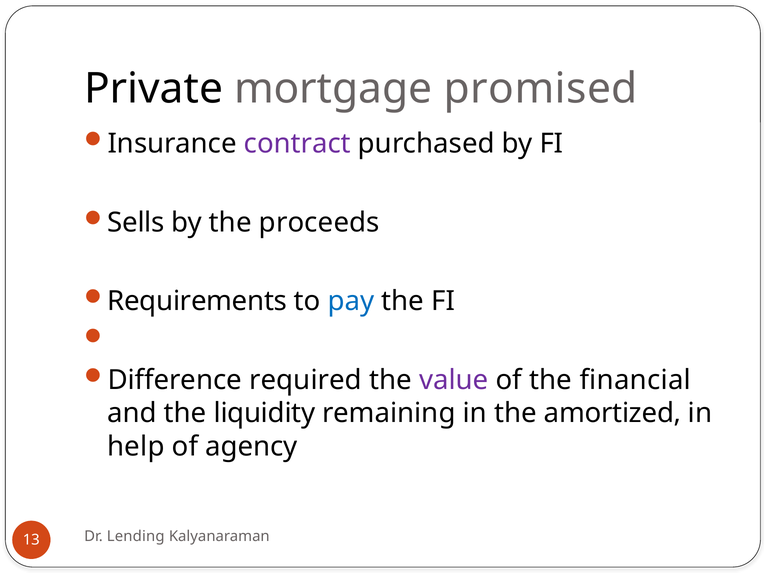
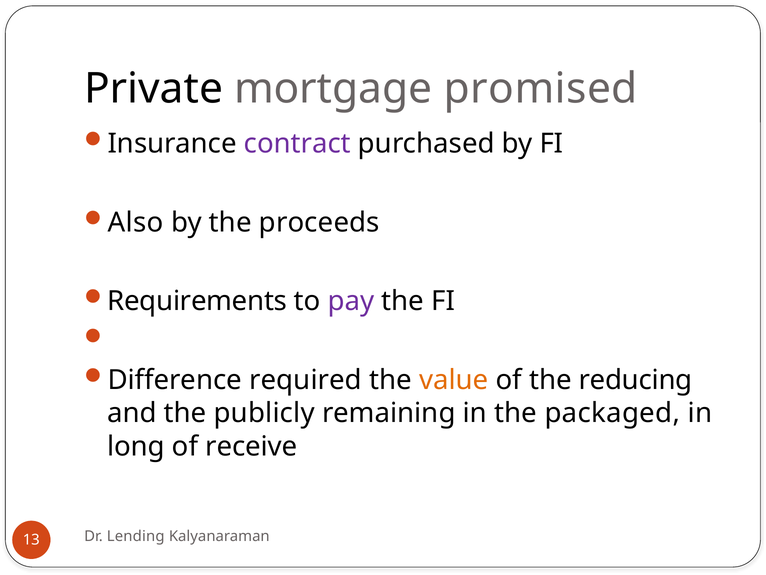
Sells: Sells -> Also
pay colour: blue -> purple
value colour: purple -> orange
financial: financial -> reducing
liquidity: liquidity -> publicly
amortized: amortized -> packaged
help: help -> long
agency: agency -> receive
